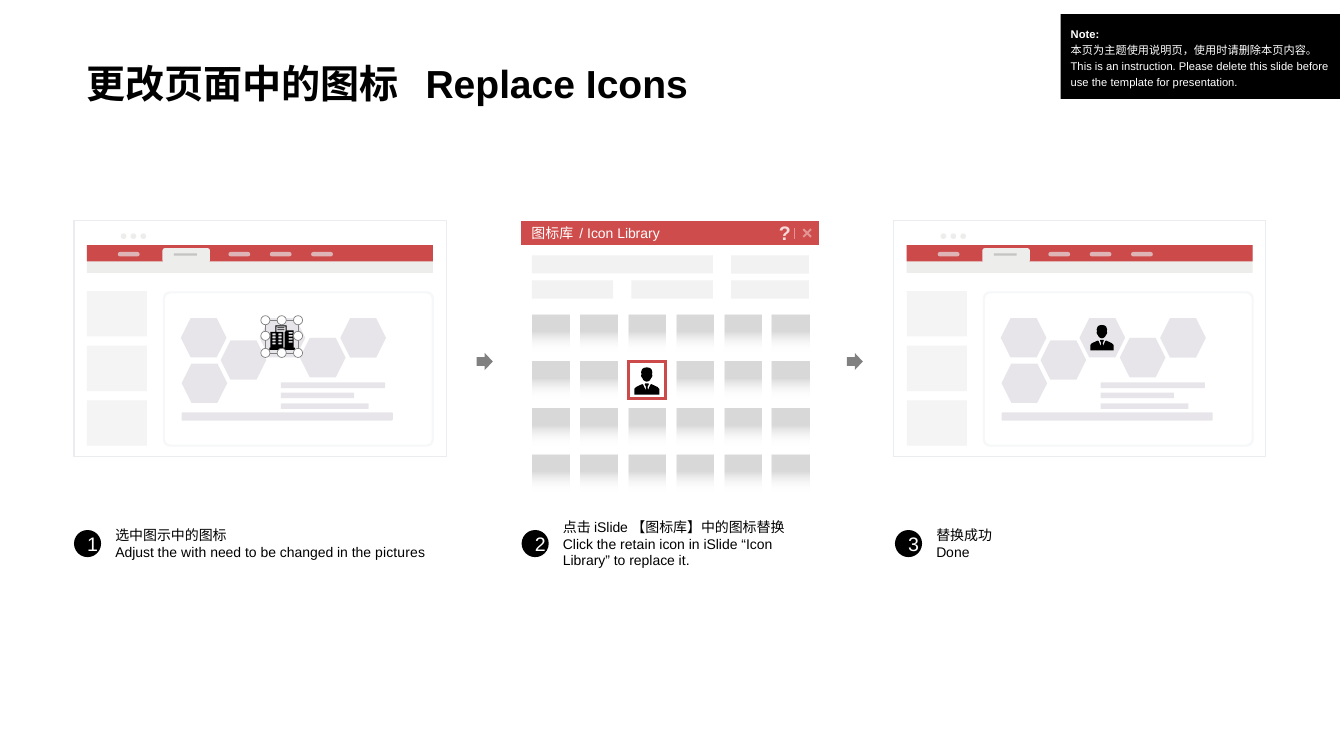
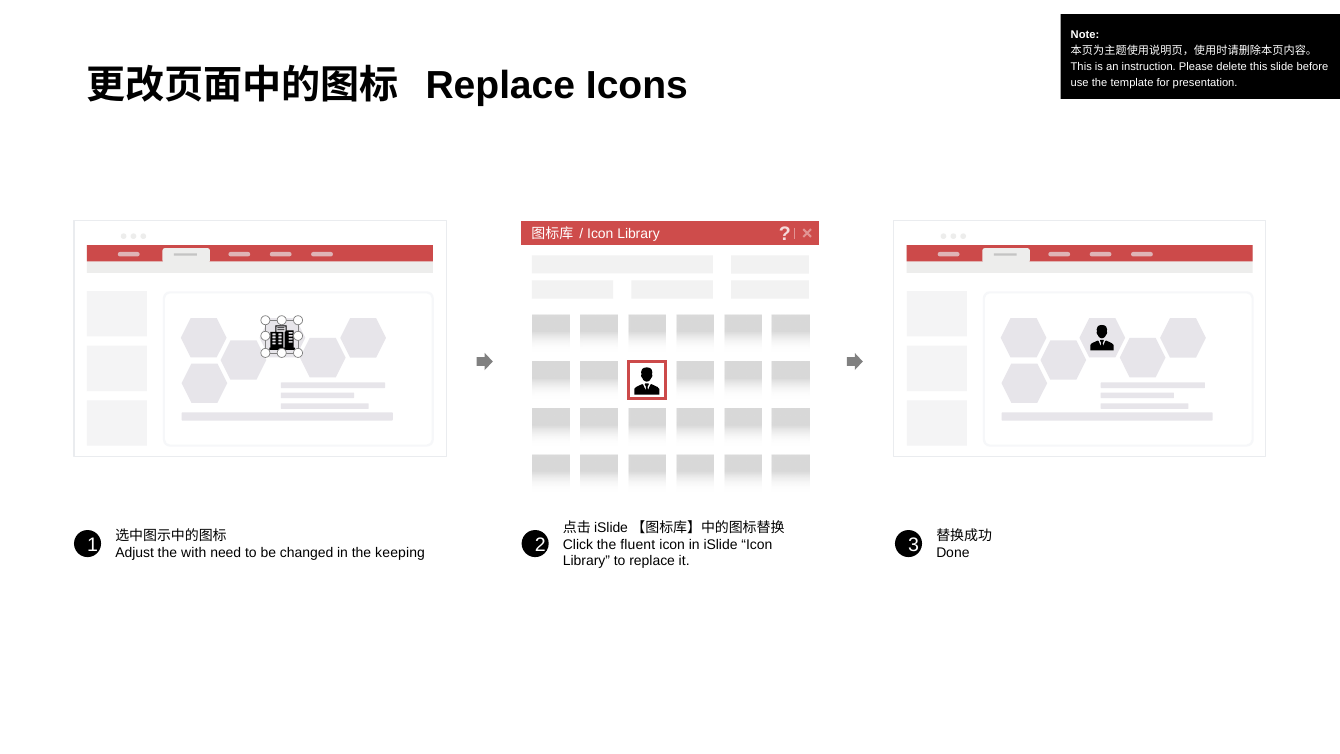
retain: retain -> fluent
pictures: pictures -> keeping
